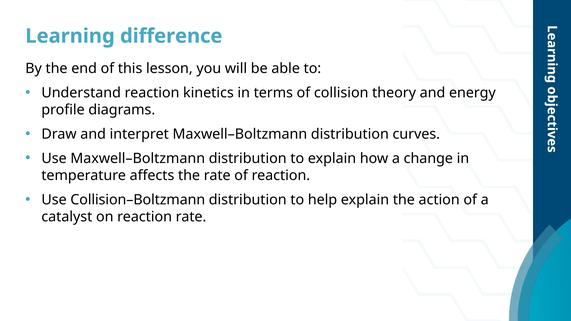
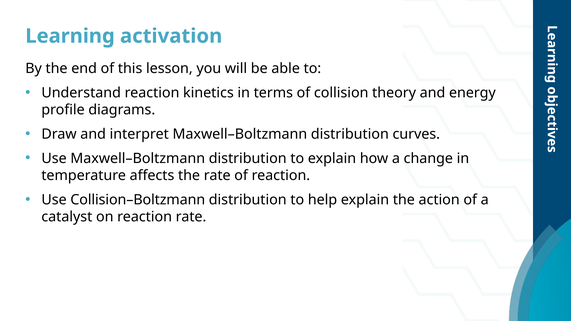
difference: difference -> activation
